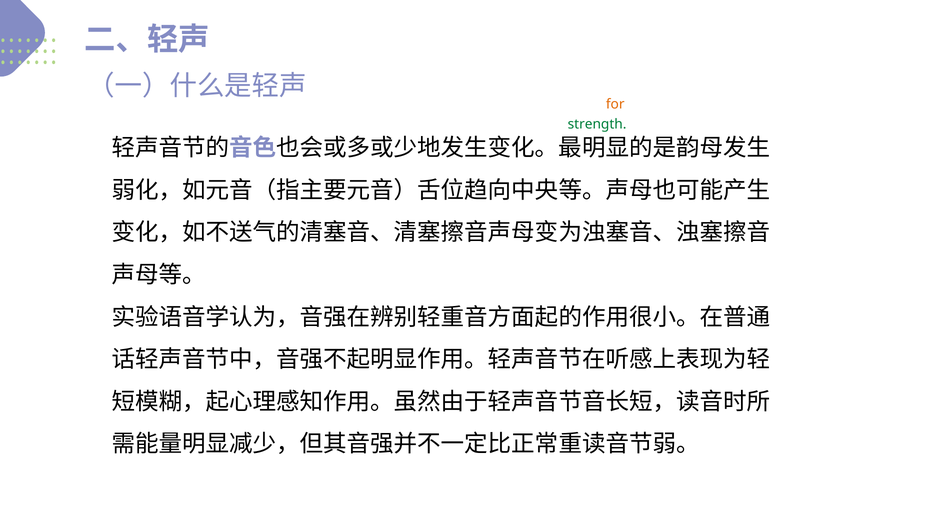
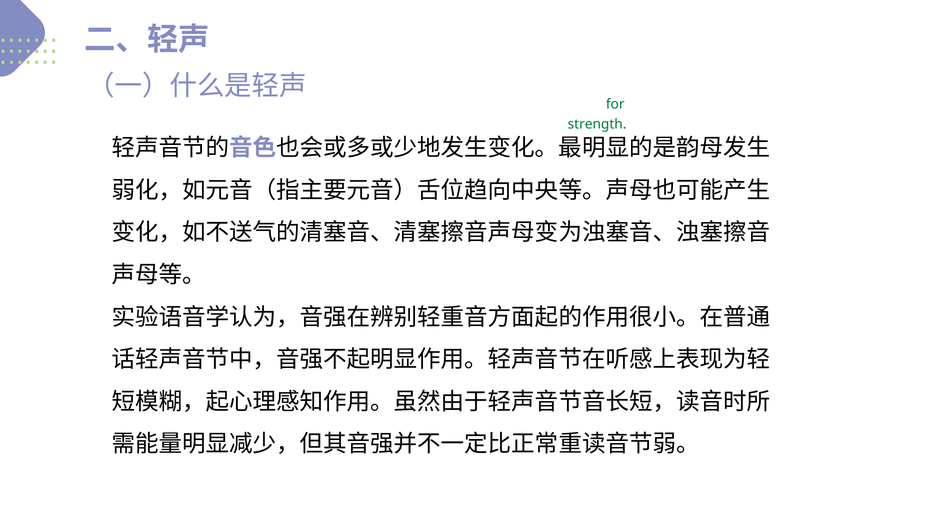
for colour: orange -> green
